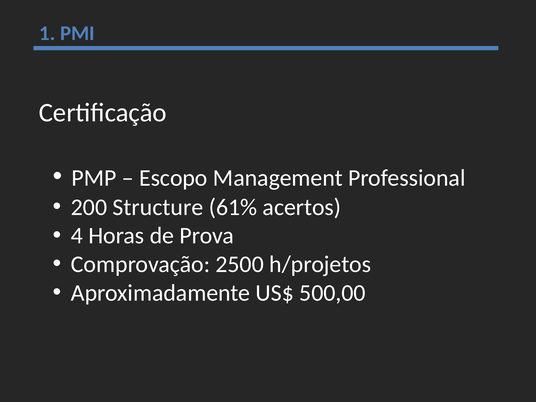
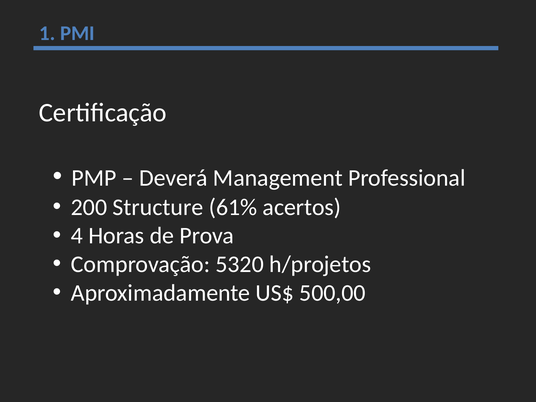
Escopo: Escopo -> Deverá
2500: 2500 -> 5320
